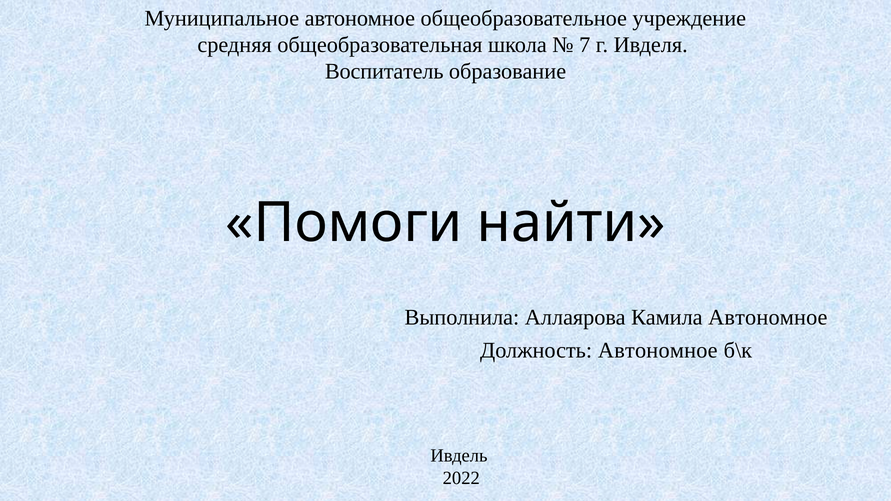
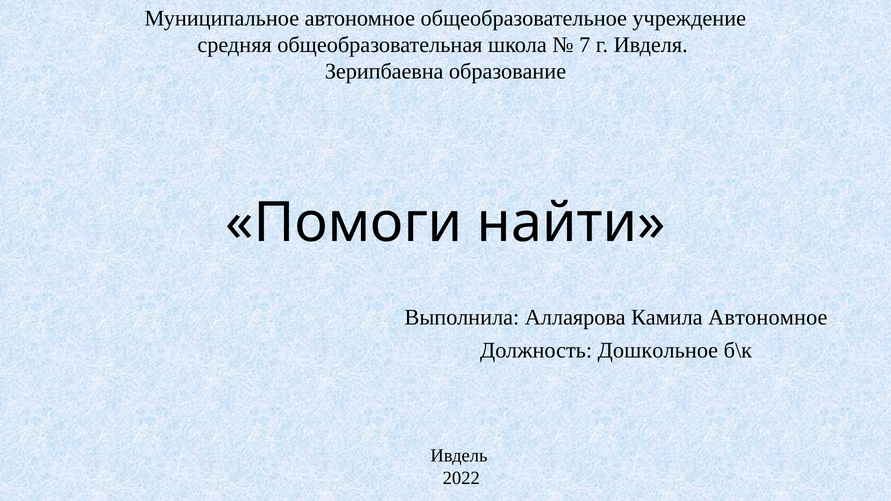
Воспитатель: Воспитатель -> Зерипбаевна
Должность Автономное: Автономное -> Дошкольное
